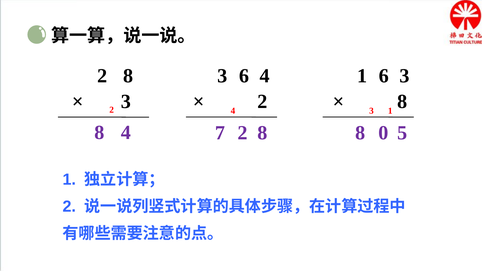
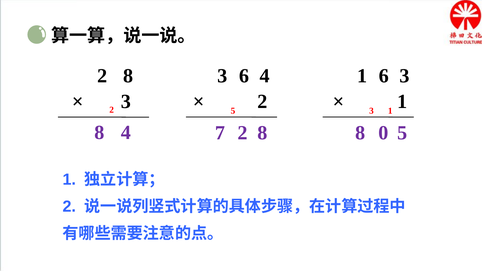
8 at (402, 101): 8 -> 1
4 at (233, 111): 4 -> 5
